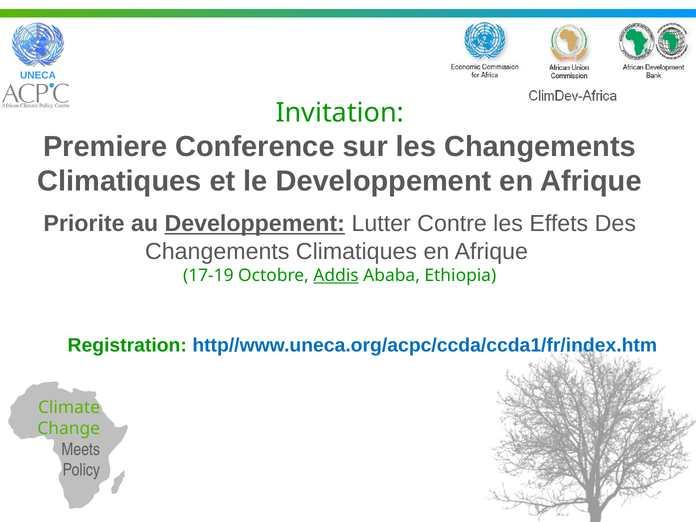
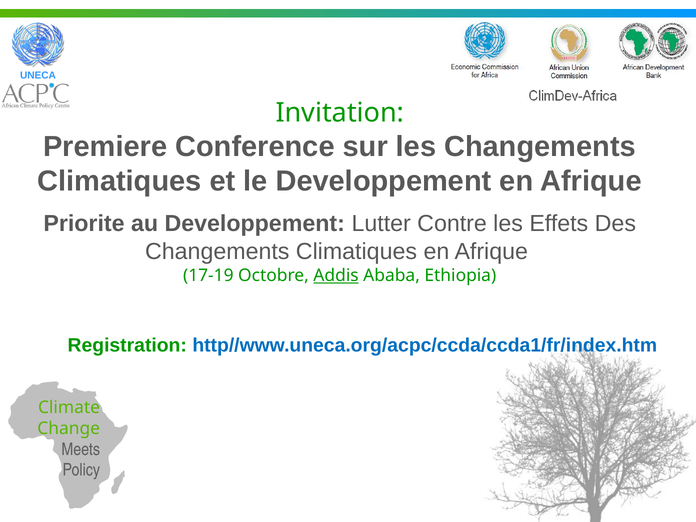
Developpement at (255, 224) underline: present -> none
